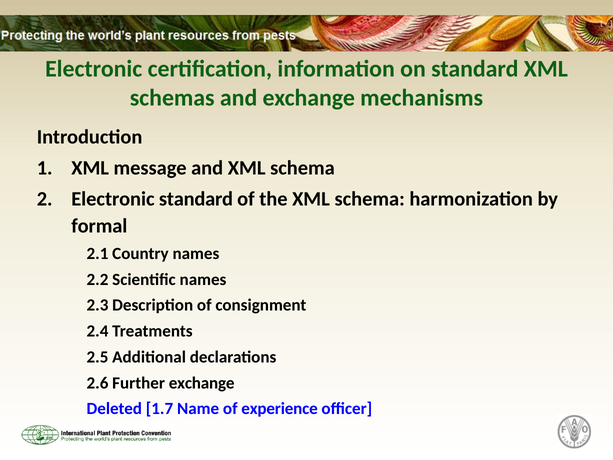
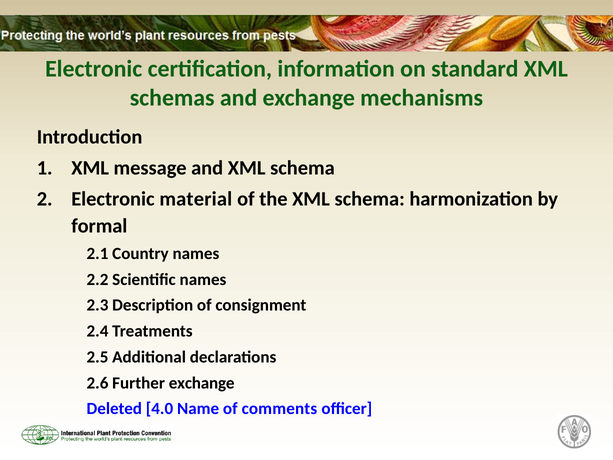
Electronic standard: standard -> material
1.7: 1.7 -> 4.0
experience: experience -> comments
